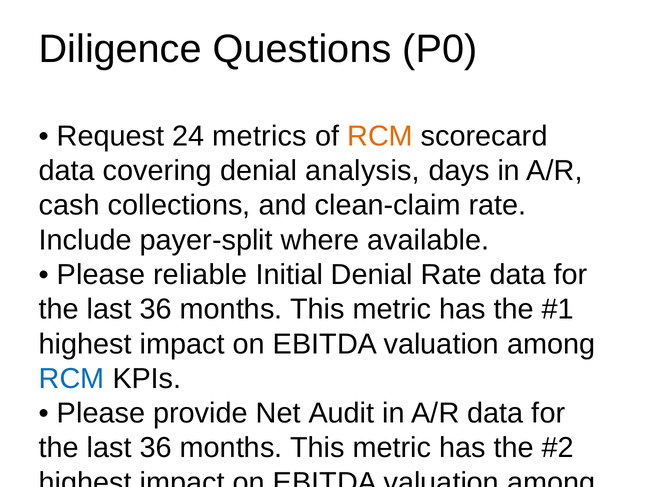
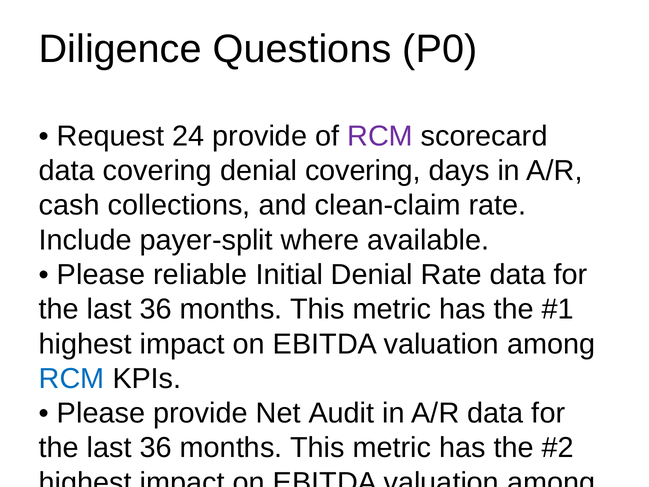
24 metrics: metrics -> provide
RCM at (380, 136) colour: orange -> purple
denial analysis: analysis -> covering
